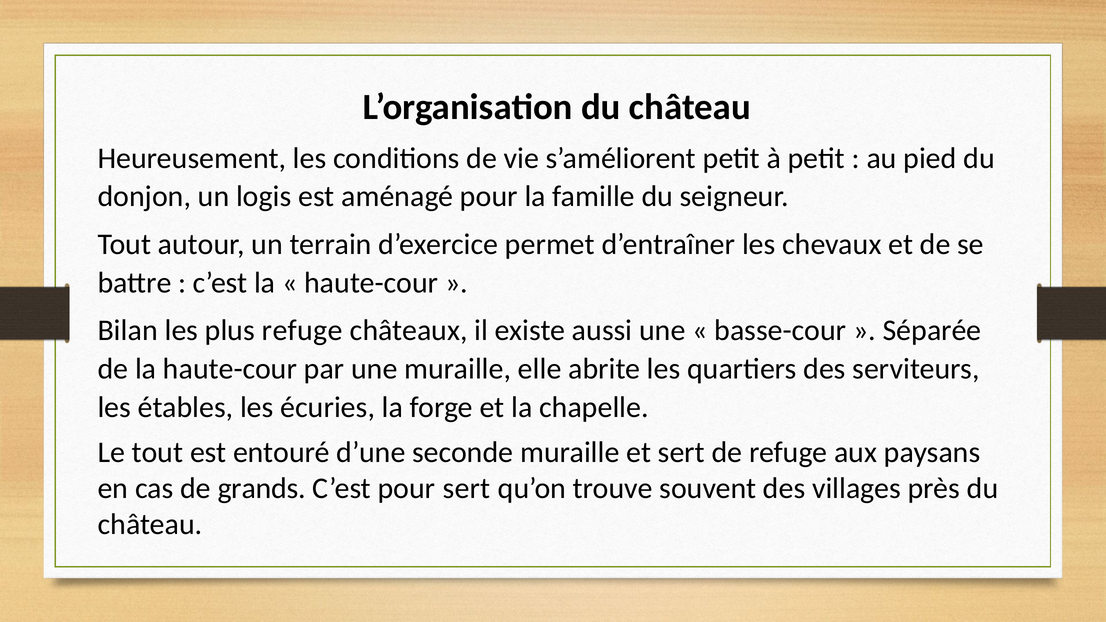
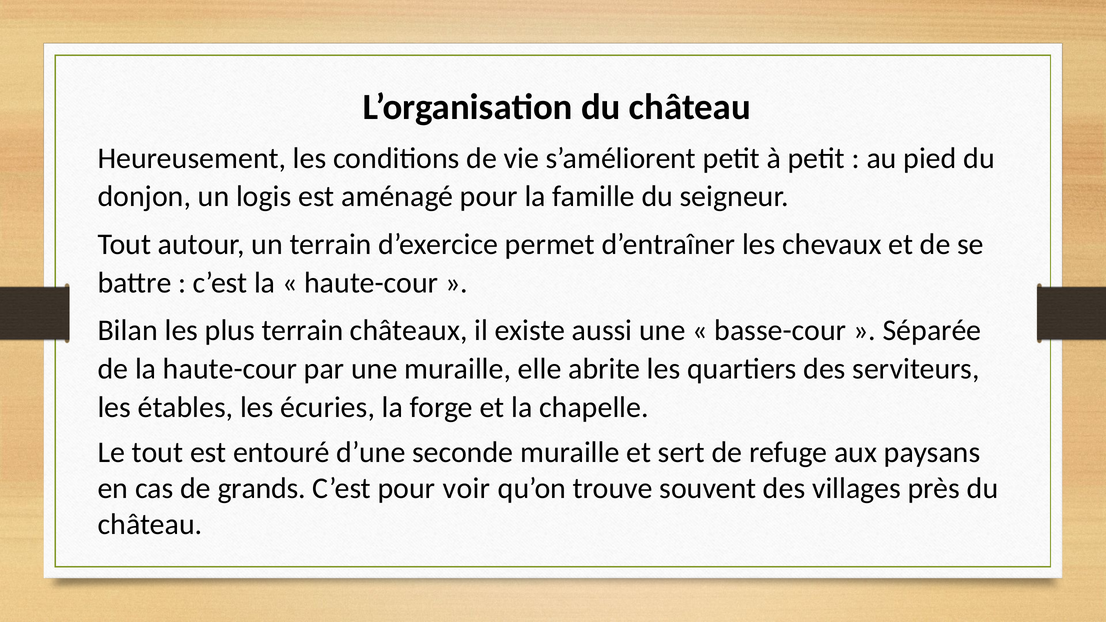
plus refuge: refuge -> terrain
pour sert: sert -> voir
